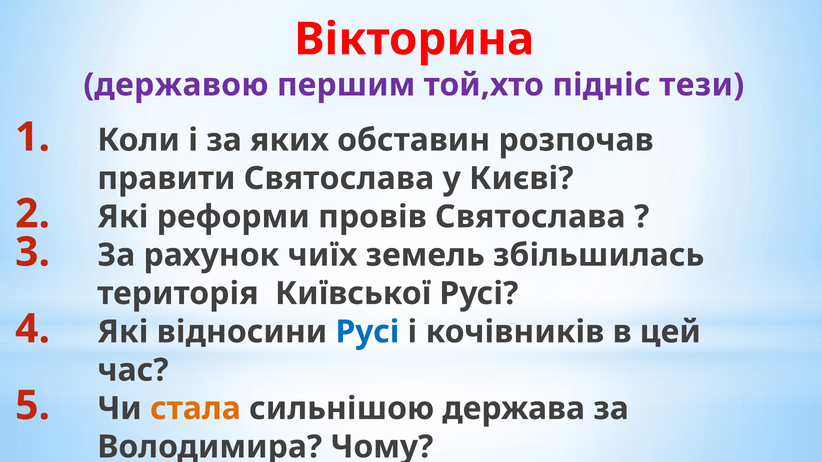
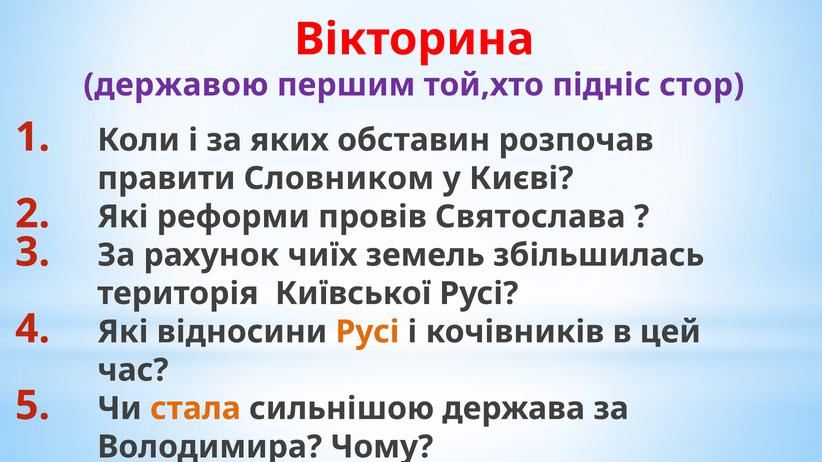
тези: тези -> стор
правити Святослава: Святослава -> Словником
Русі at (368, 332) colour: blue -> orange
